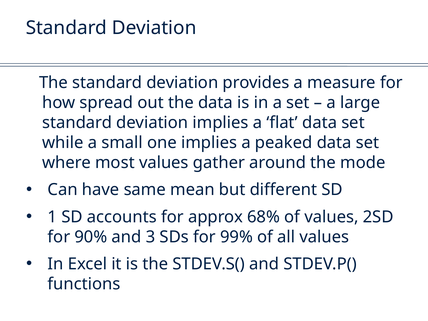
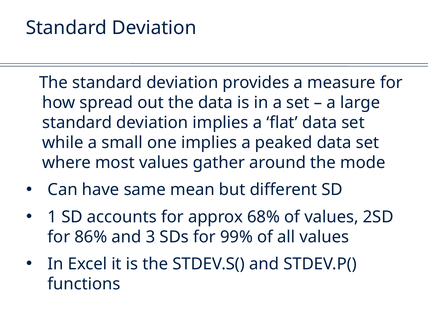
90%: 90% -> 86%
